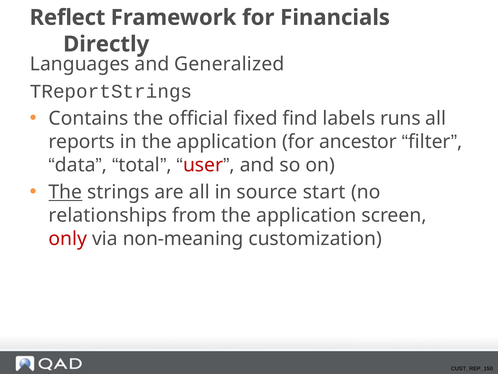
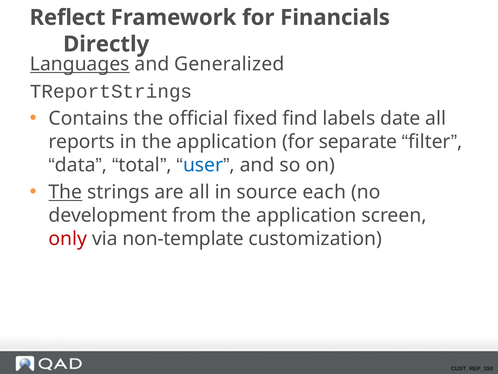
Languages underline: none -> present
runs: runs -> date
ancestor: ancestor -> separate
user colour: red -> blue
start: start -> each
relationships: relationships -> development
non-meaning: non-meaning -> non-template
